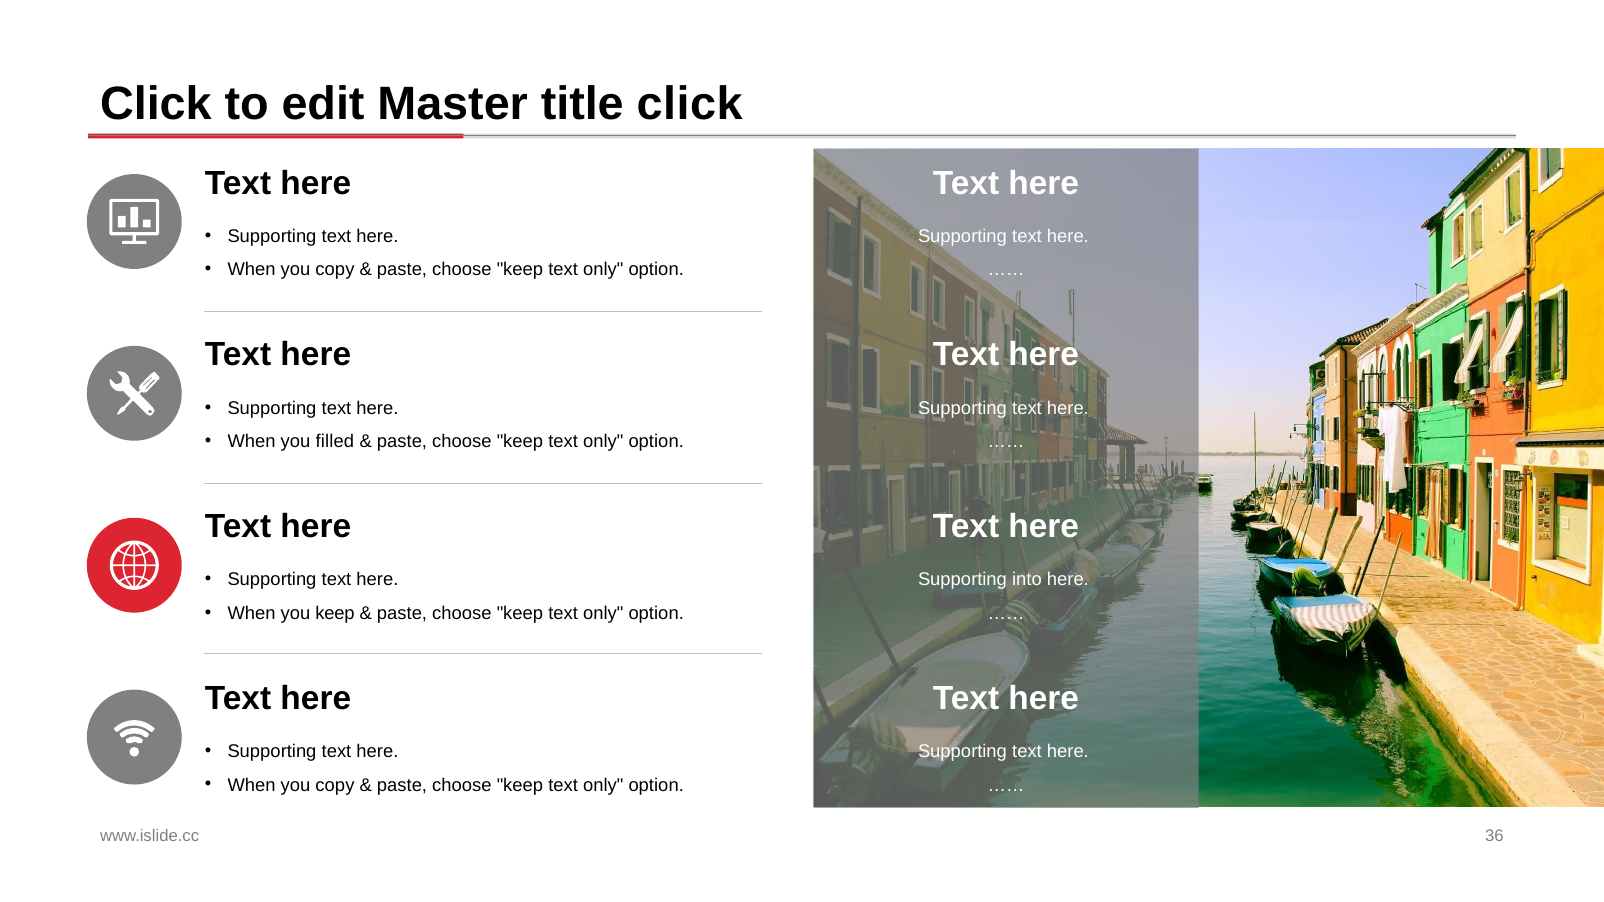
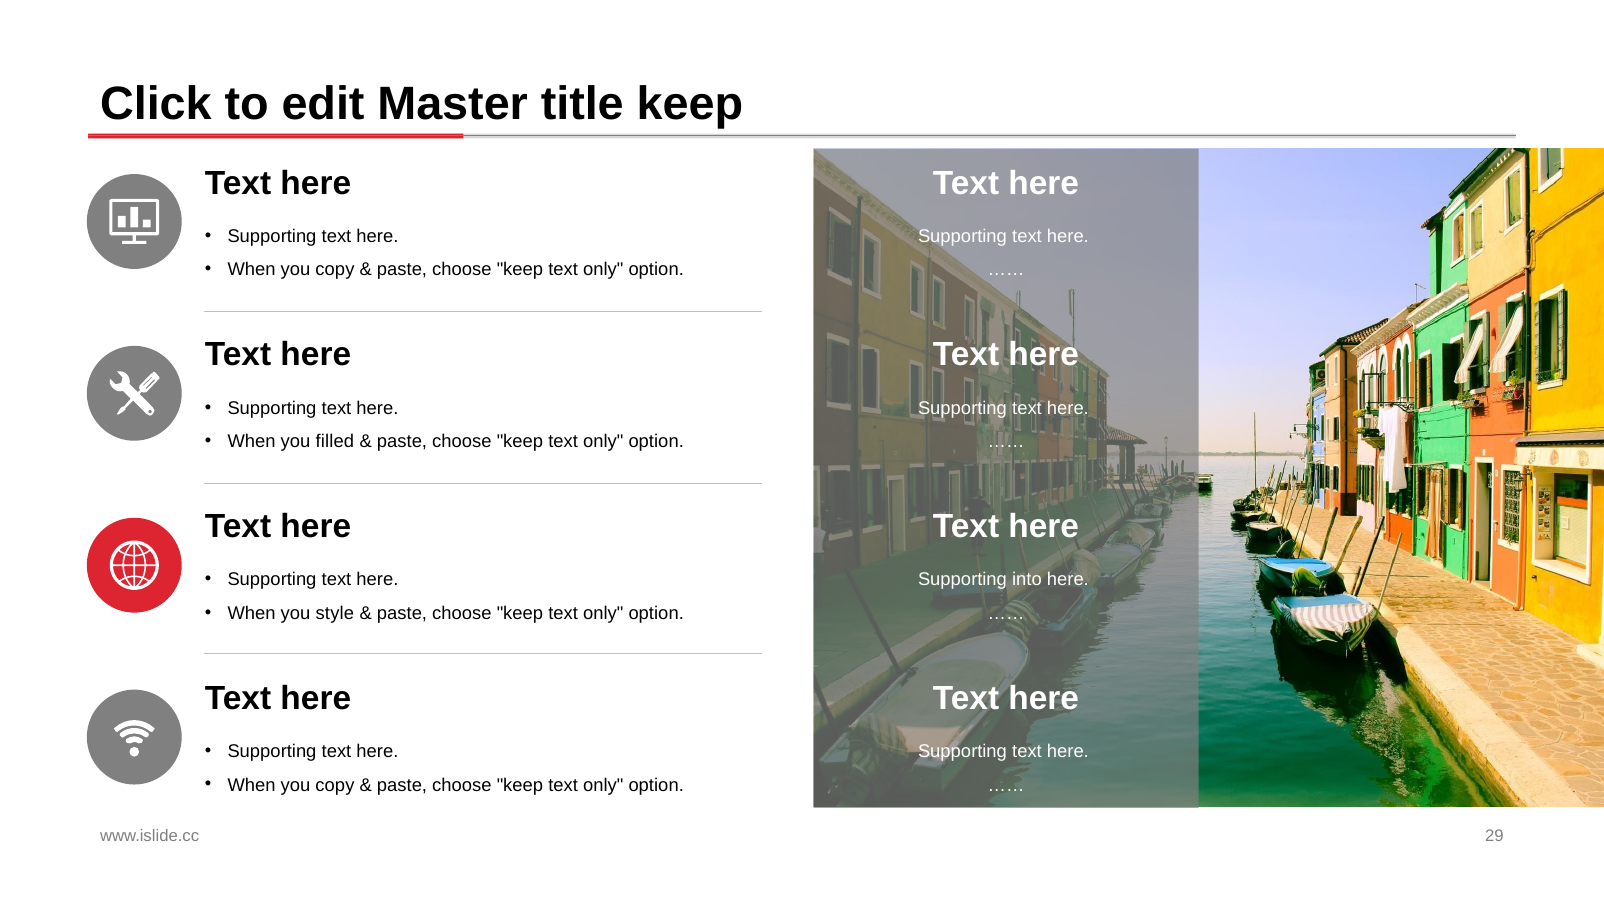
title click: click -> keep
you keep: keep -> style
36: 36 -> 29
